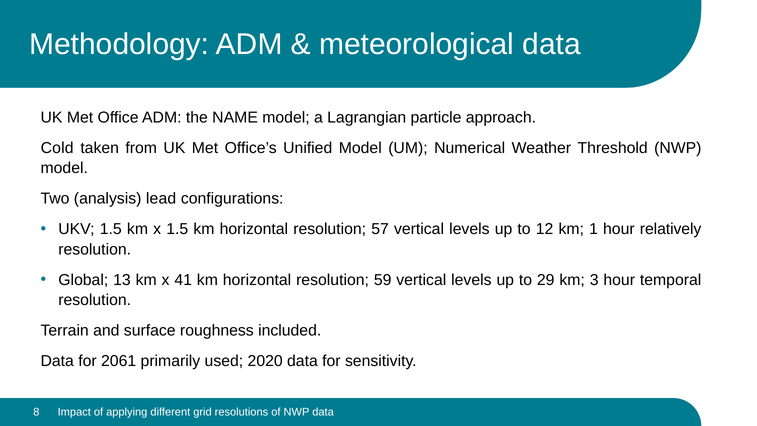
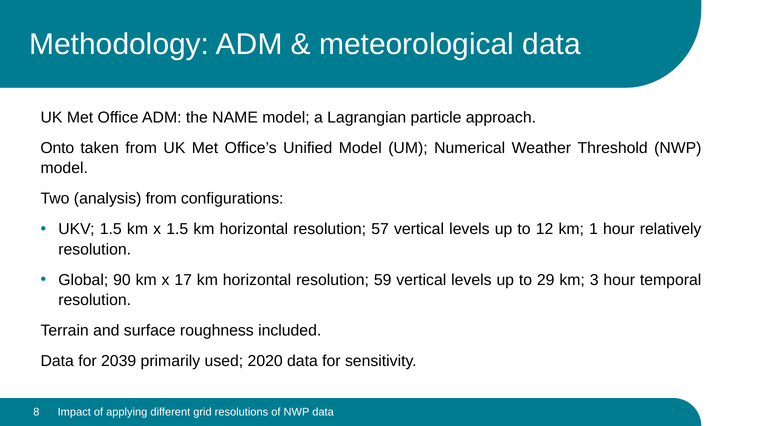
Cold: Cold -> Onto
analysis lead: lead -> from
13: 13 -> 90
41: 41 -> 17
2061: 2061 -> 2039
